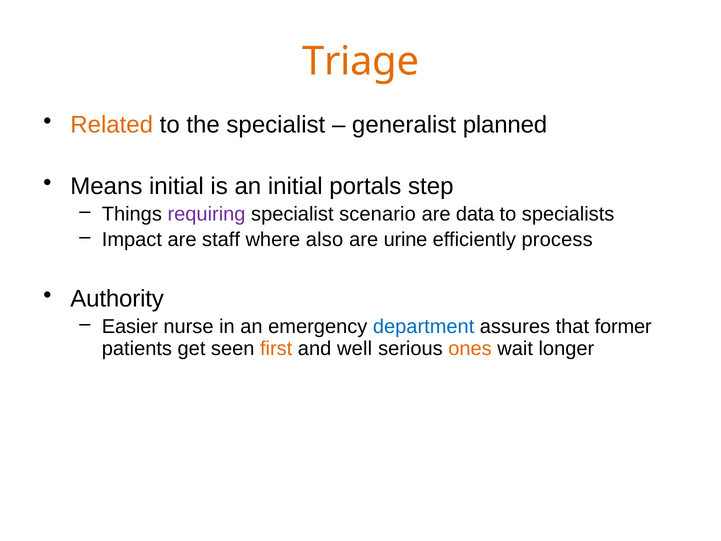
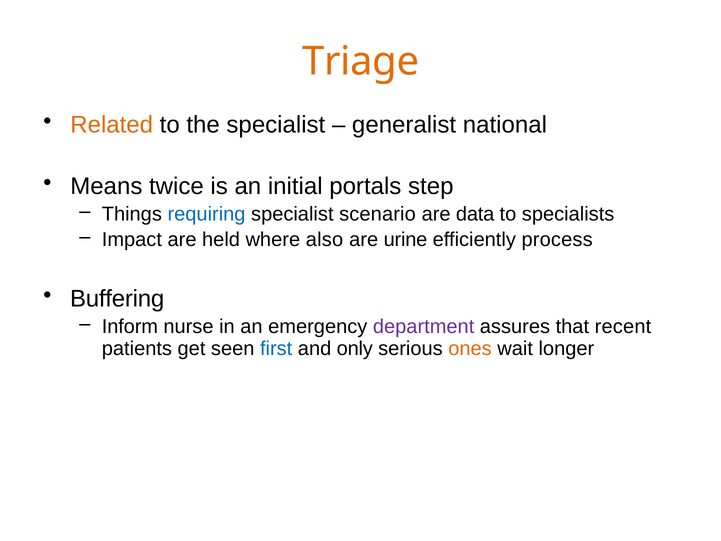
planned: planned -> national
Means initial: initial -> twice
requiring colour: purple -> blue
staff: staff -> held
Authority: Authority -> Buffering
Easier: Easier -> Inform
department colour: blue -> purple
former: former -> recent
first colour: orange -> blue
well: well -> only
